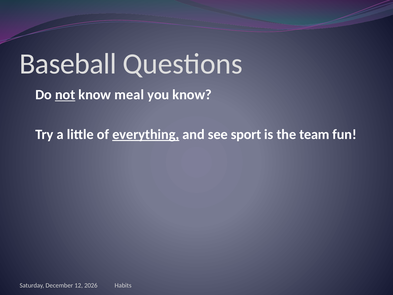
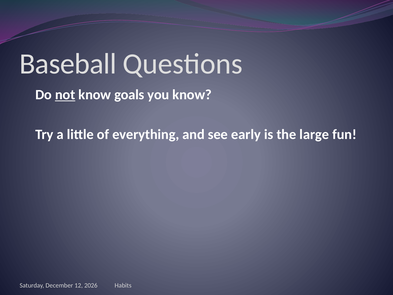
meal: meal -> goals
everything underline: present -> none
sport: sport -> early
team: team -> large
